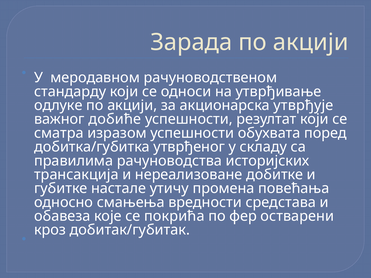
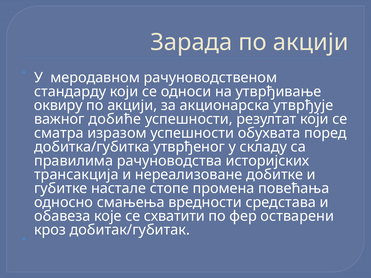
одлуке: одлуке -> оквиру
утичу: утичу -> стопе
покрића: покрића -> схватити
